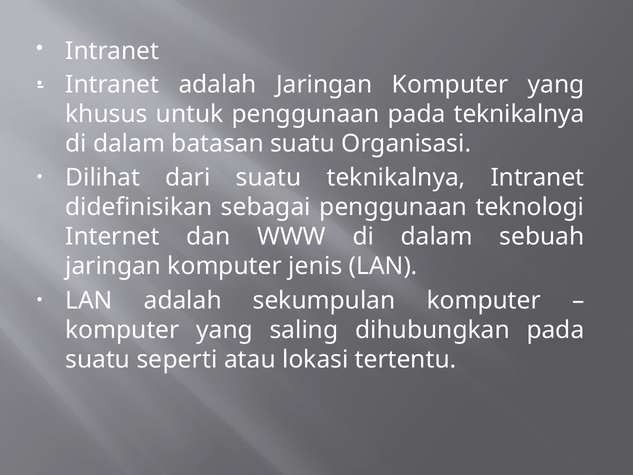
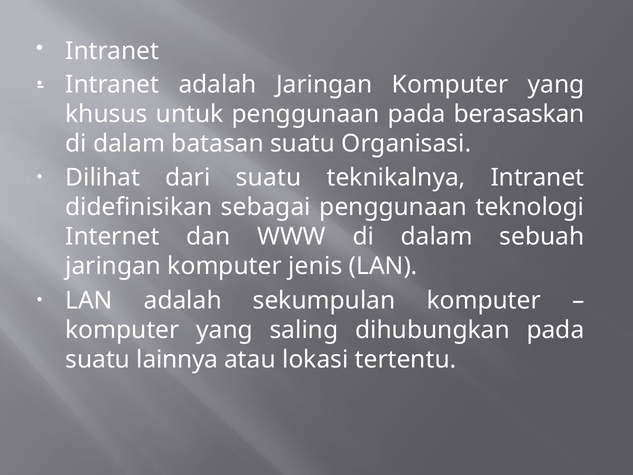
pada teknikalnya: teknikalnya -> berasaskan
seperti: seperti -> lainnya
